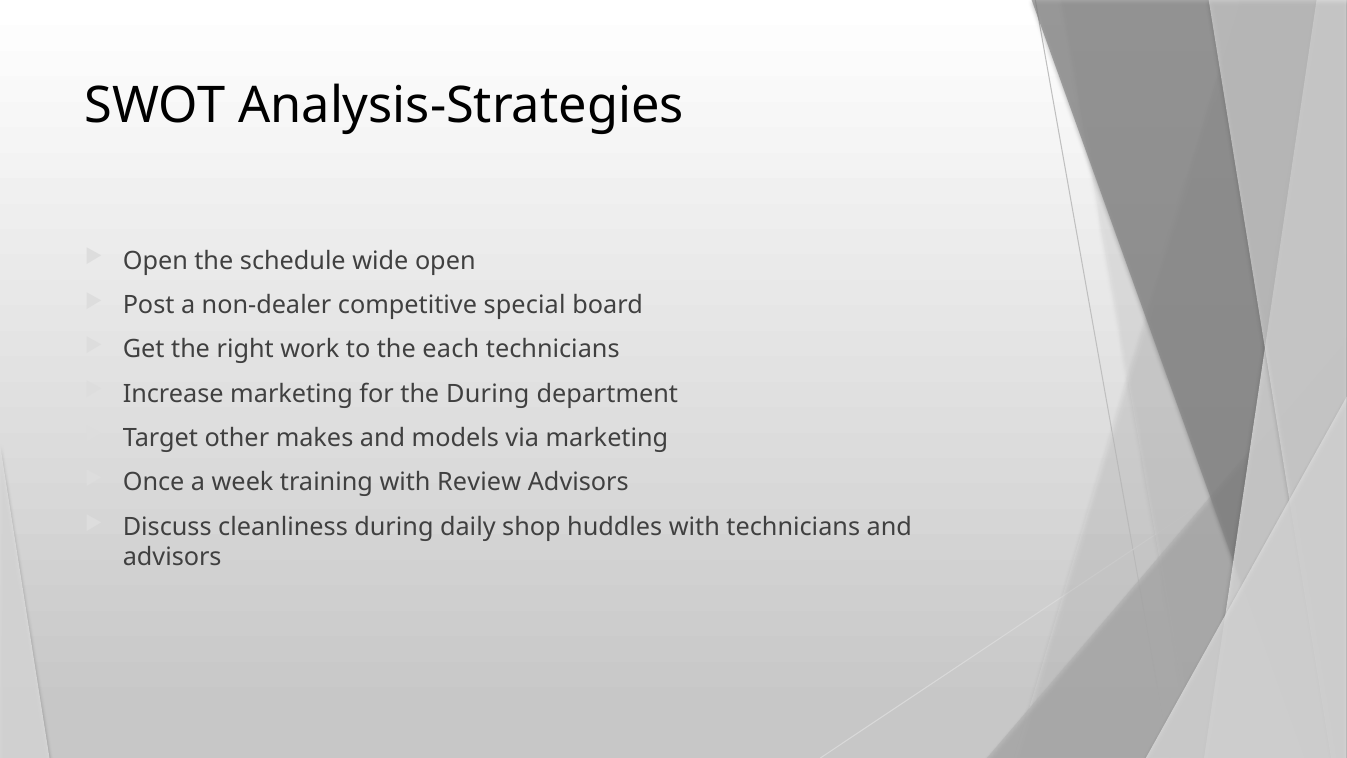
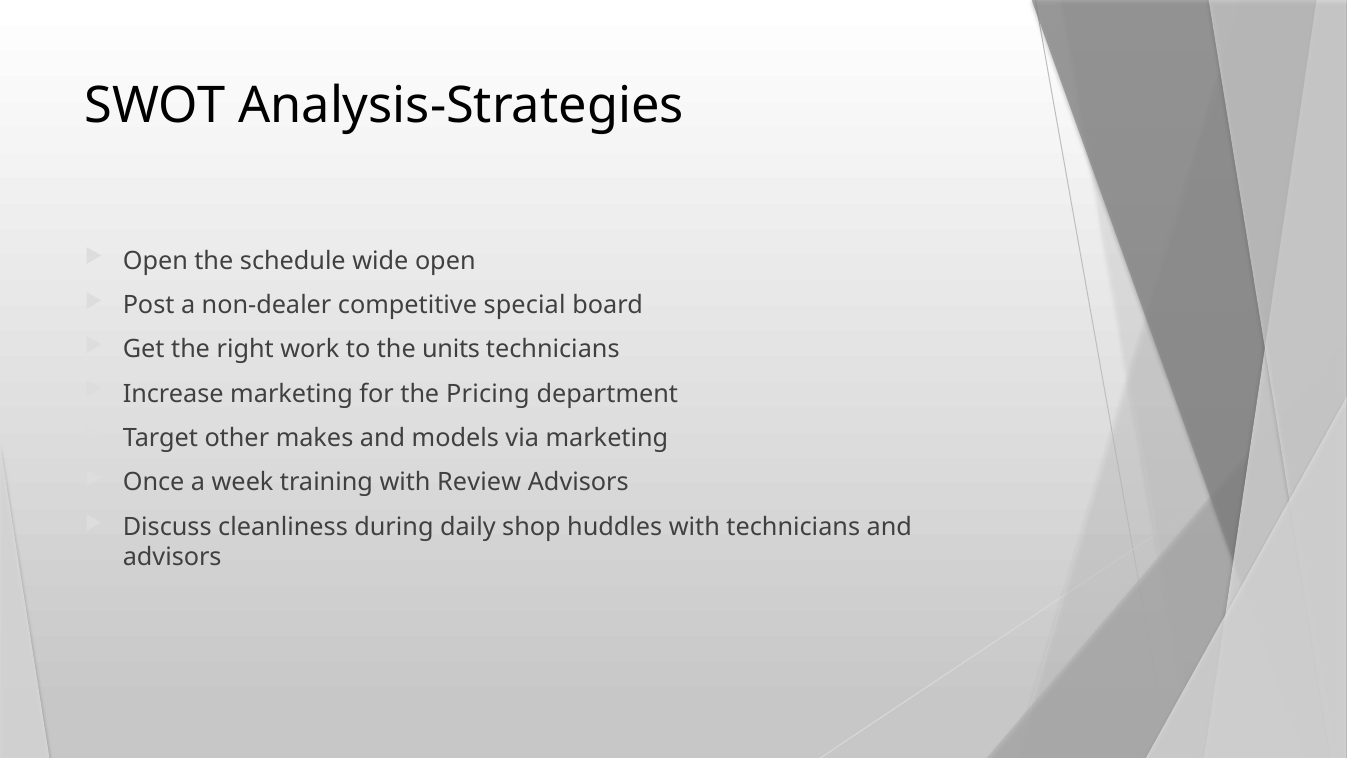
each: each -> units
the During: During -> Pricing
